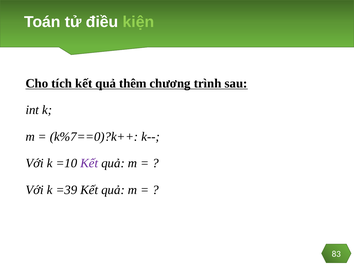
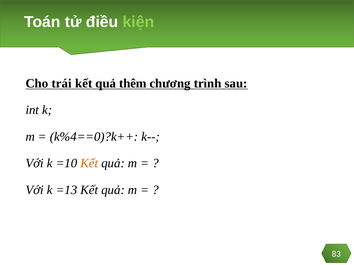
tích: tích -> trái
k%7==0)?k++: k%7==0)?k++ -> k%4==0)?k++
Kết at (89, 164) colour: purple -> orange
=39: =39 -> =13
